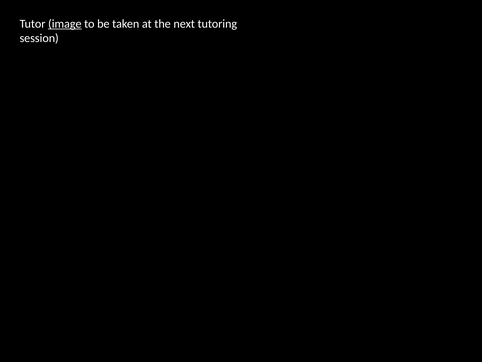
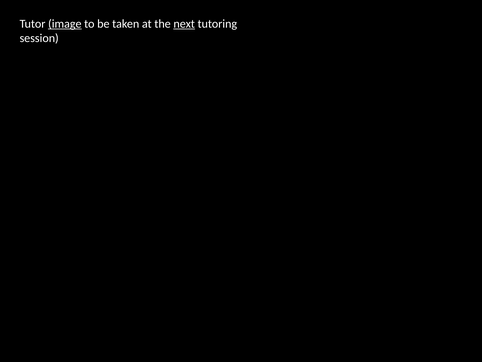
next underline: none -> present
